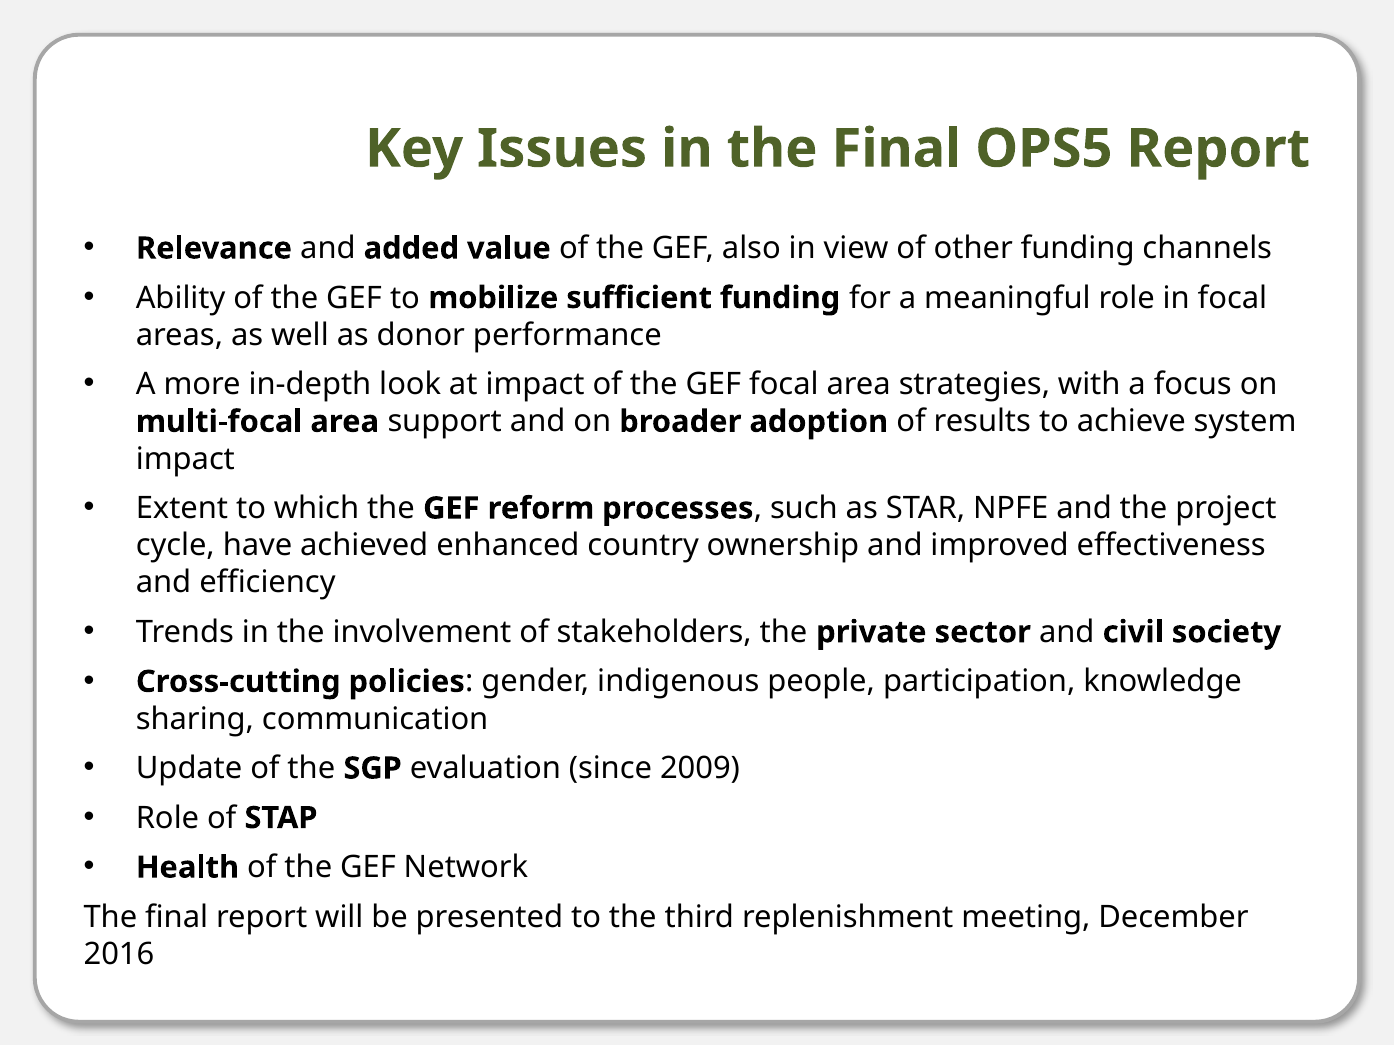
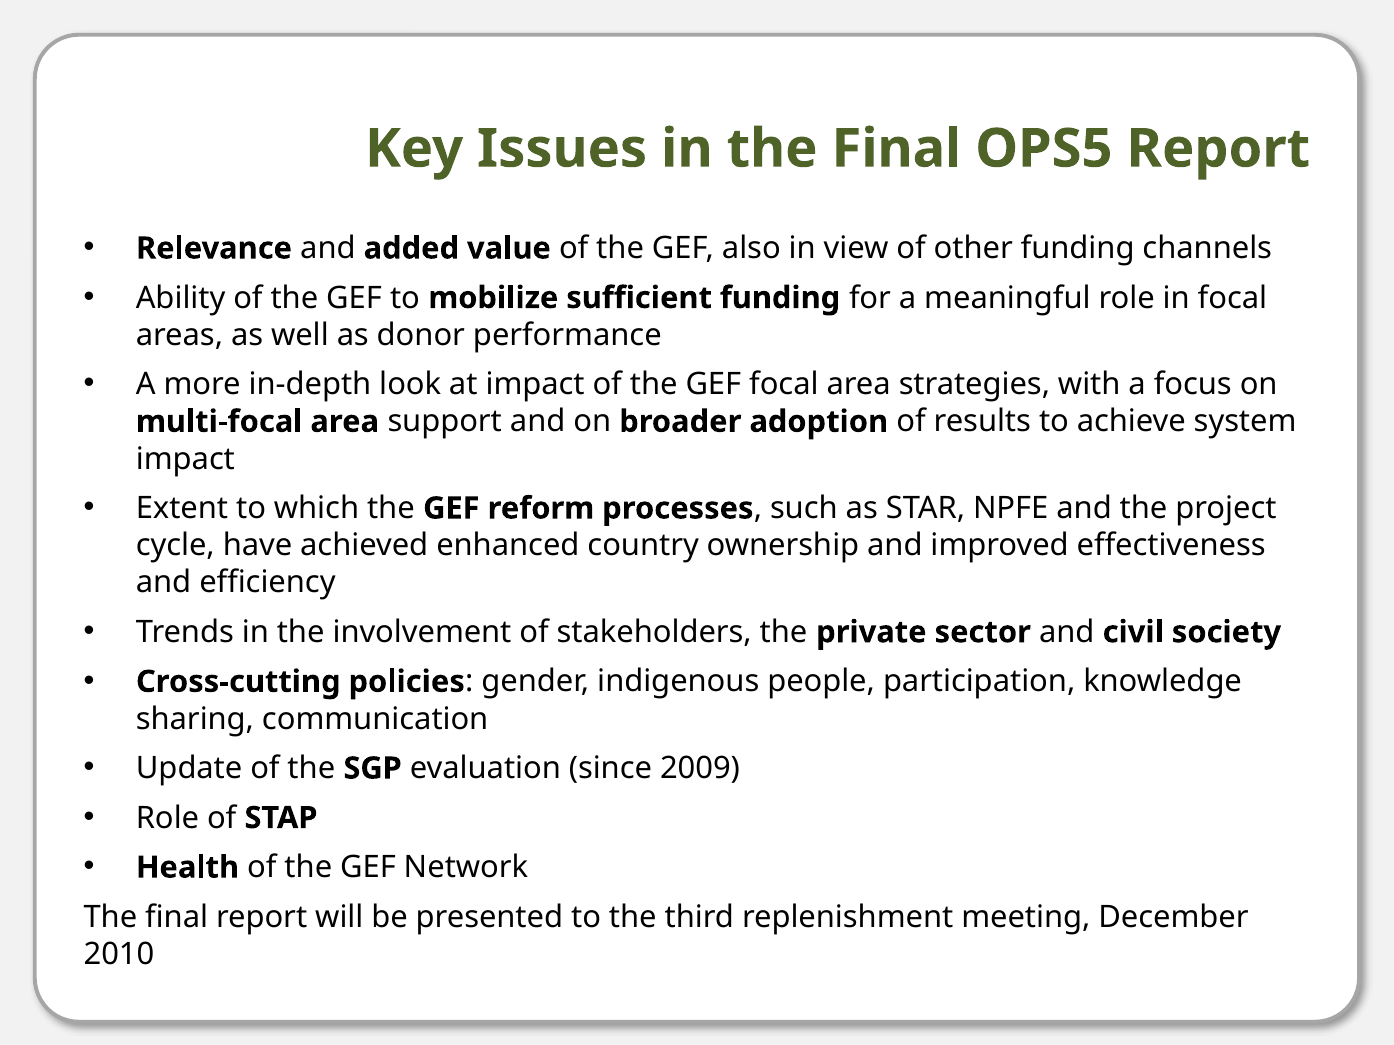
2016: 2016 -> 2010
